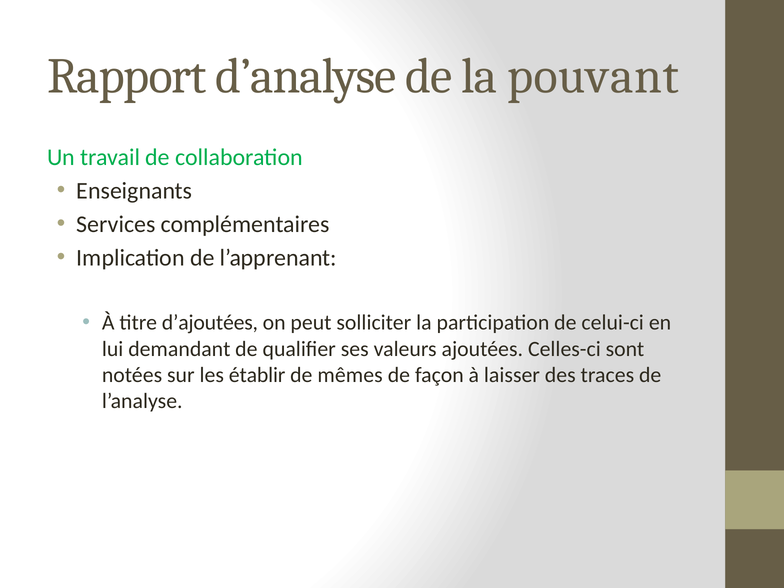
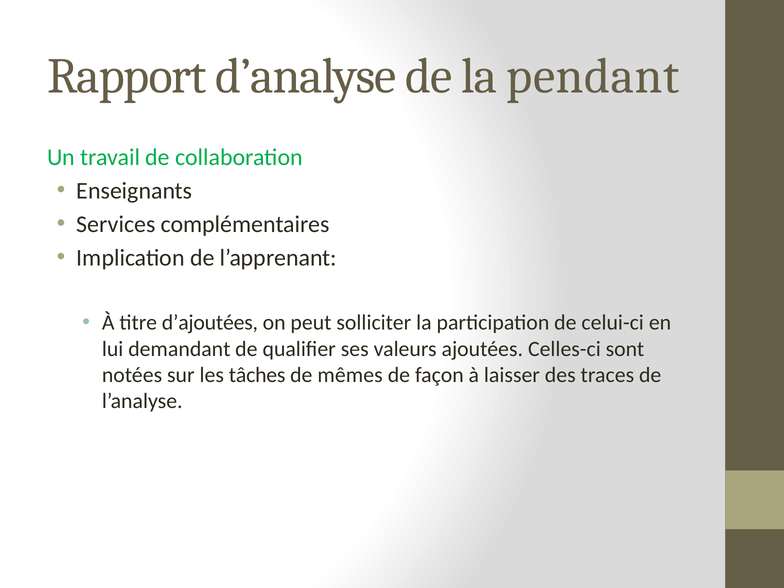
pouvant: pouvant -> pendant
établir: établir -> tâches
